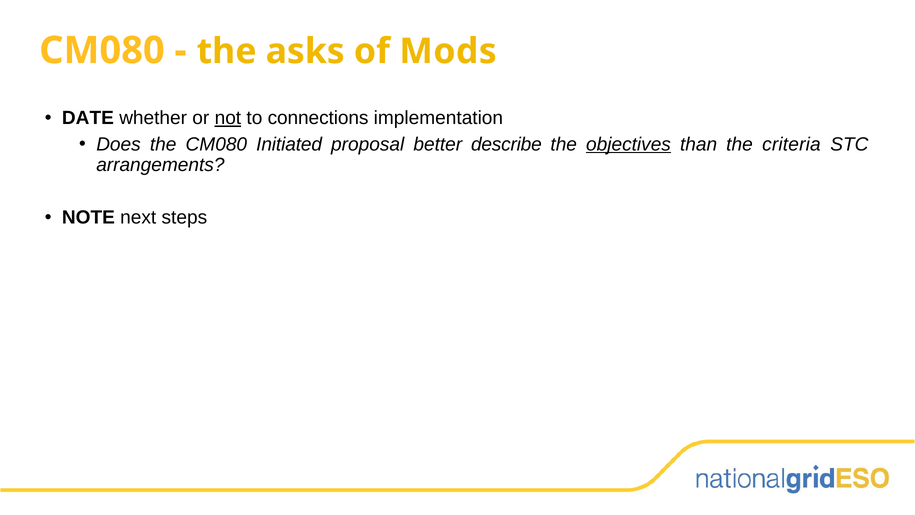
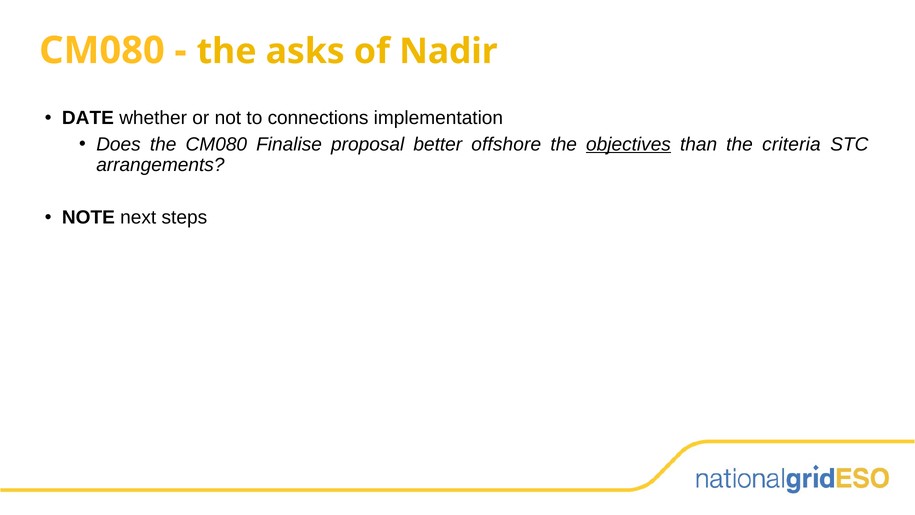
Mods: Mods -> Nadir
not underline: present -> none
Initiated: Initiated -> Finalise
describe: describe -> offshore
